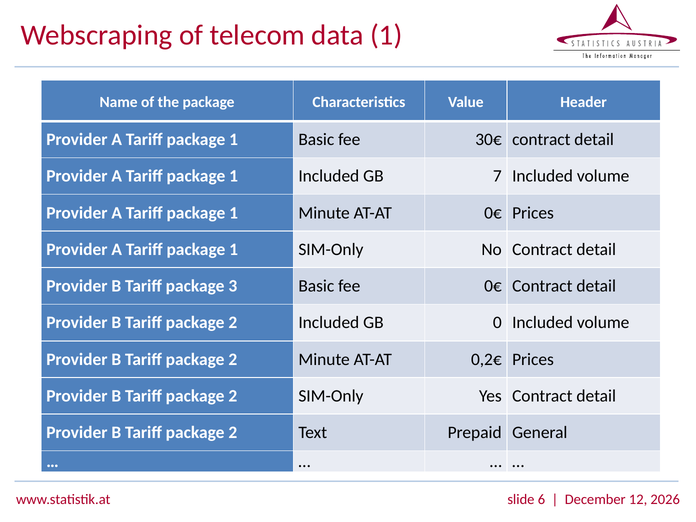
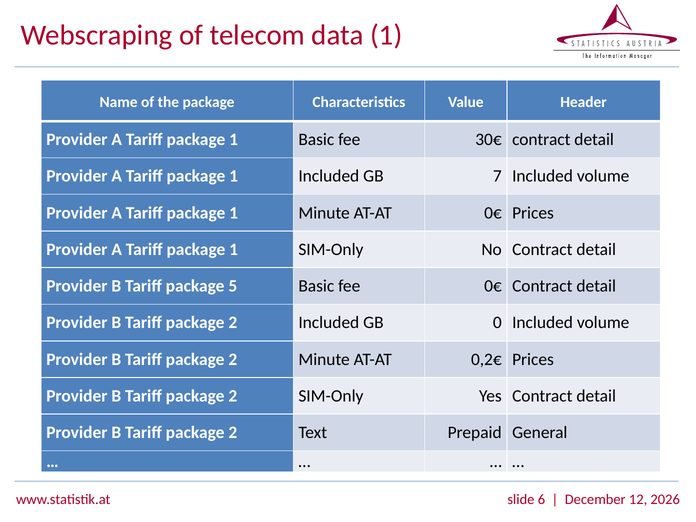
3: 3 -> 5
